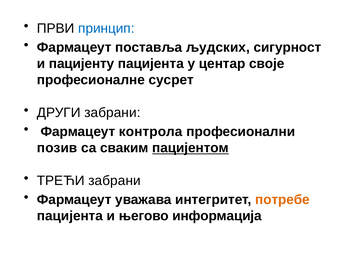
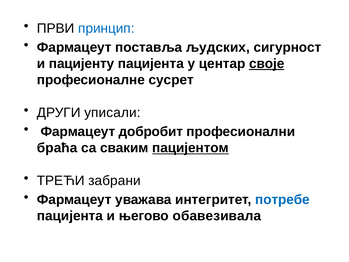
своје underline: none -> present
ДРУГИ забрани: забрани -> уписали
контрола: контрола -> добробит
позив: позив -> браћа
потребе colour: orange -> blue
информација: информација -> обавезивала
